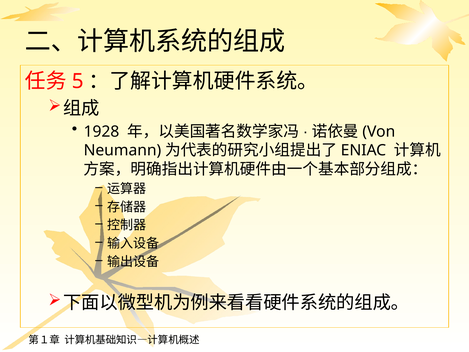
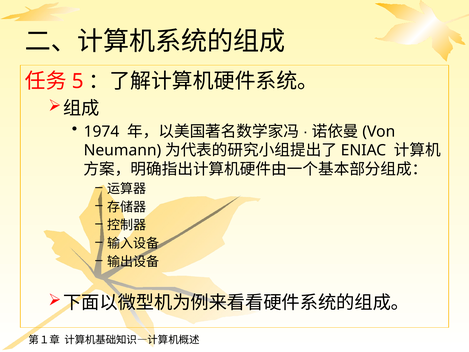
1928: 1928 -> 1974
